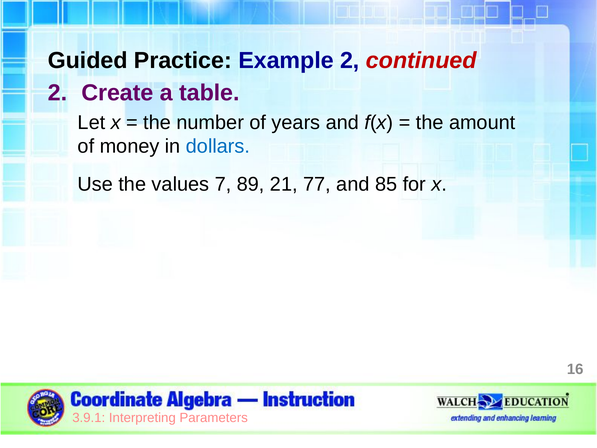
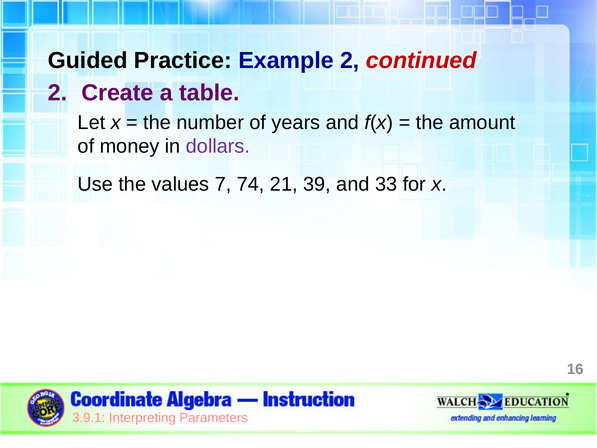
dollars colour: blue -> purple
89: 89 -> 74
77: 77 -> 39
85: 85 -> 33
